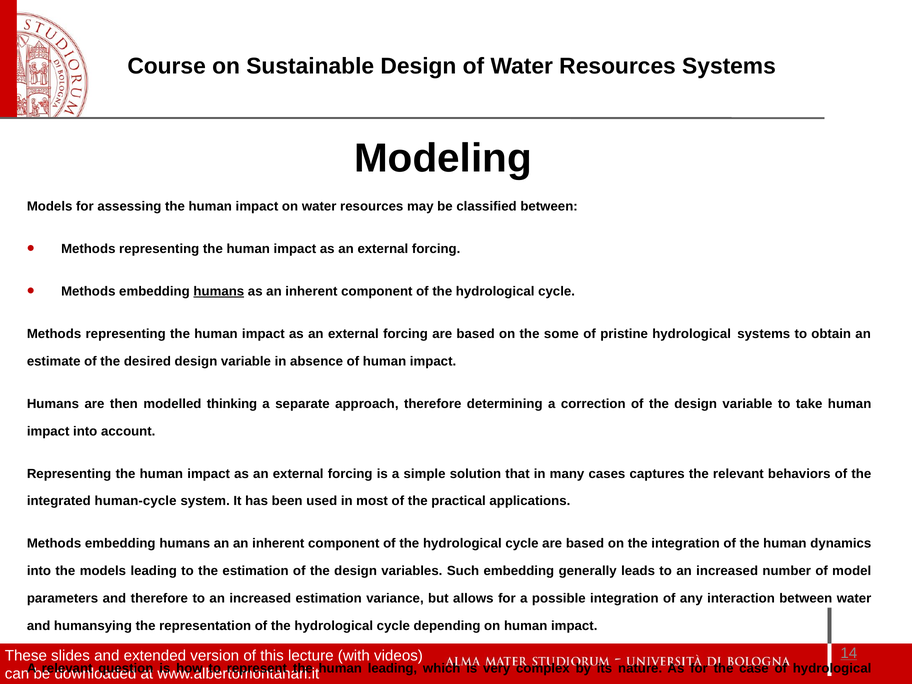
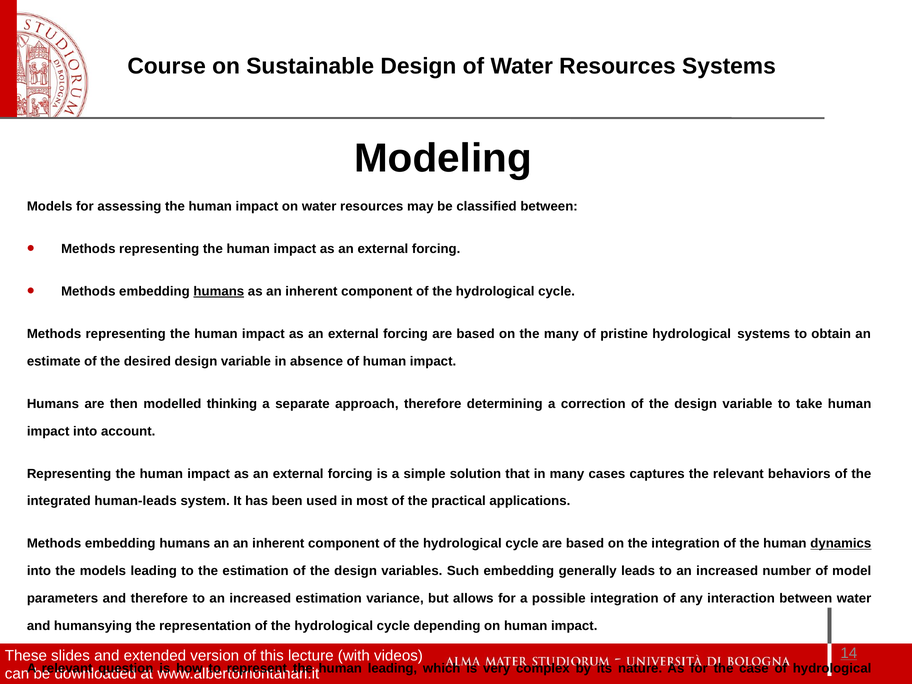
the some: some -> many
human-cycle: human-cycle -> human-leads
dynamics underline: none -> present
